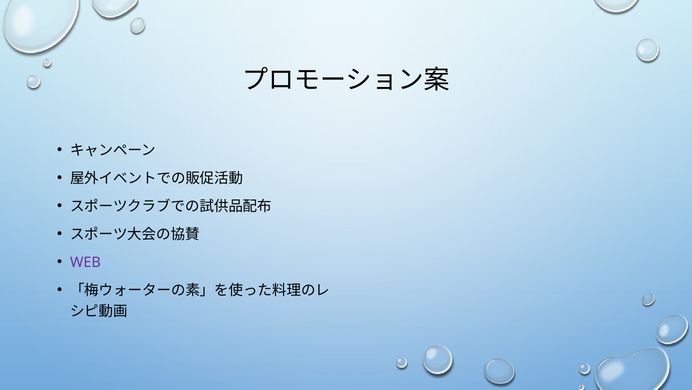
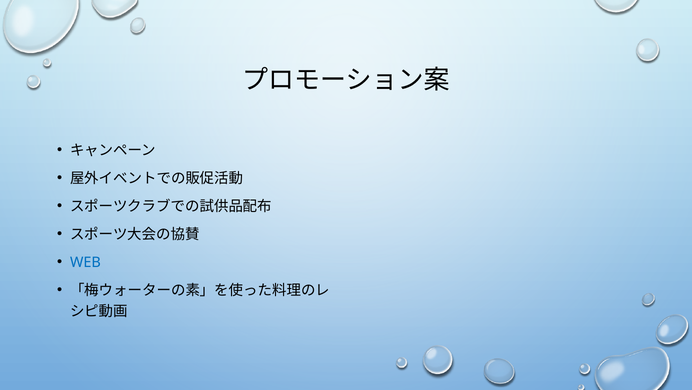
WEB colour: purple -> blue
